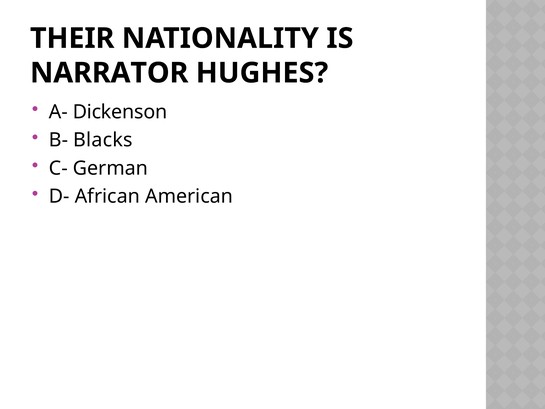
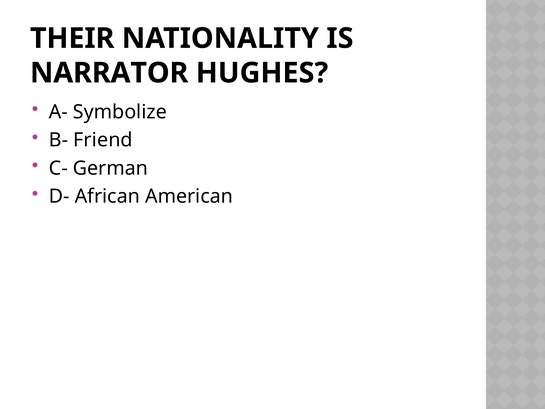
Dickenson: Dickenson -> Symbolize
Blacks: Blacks -> Friend
